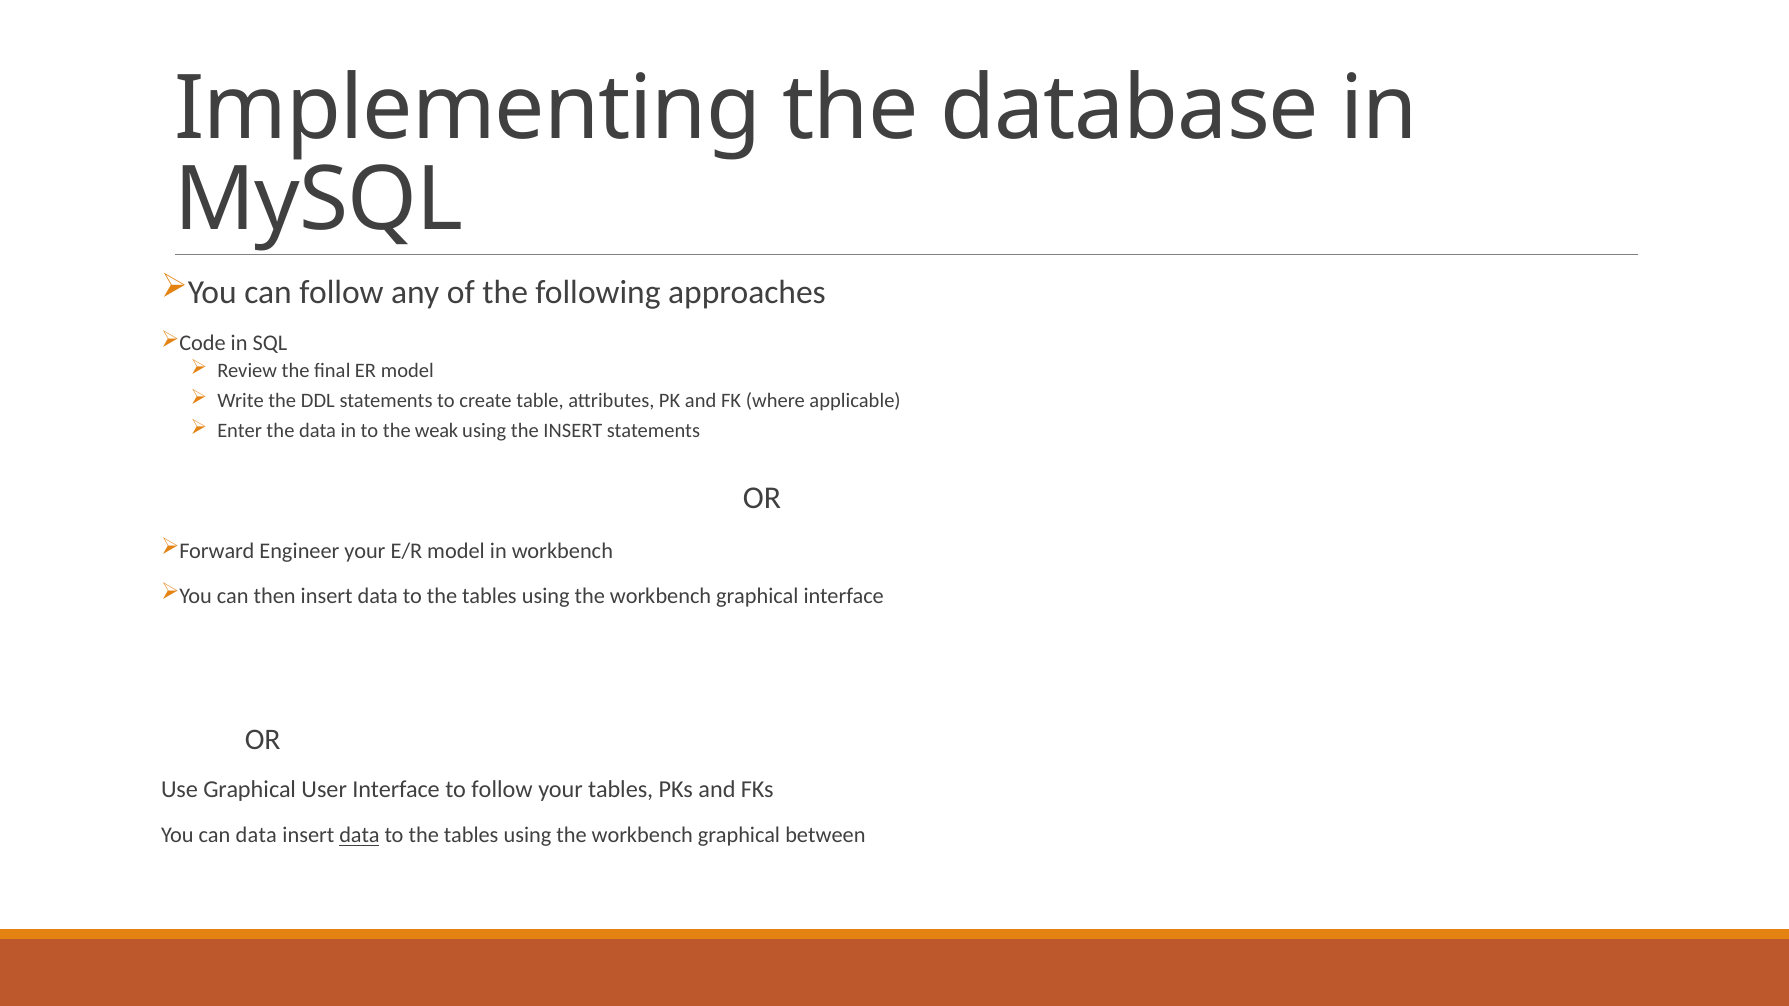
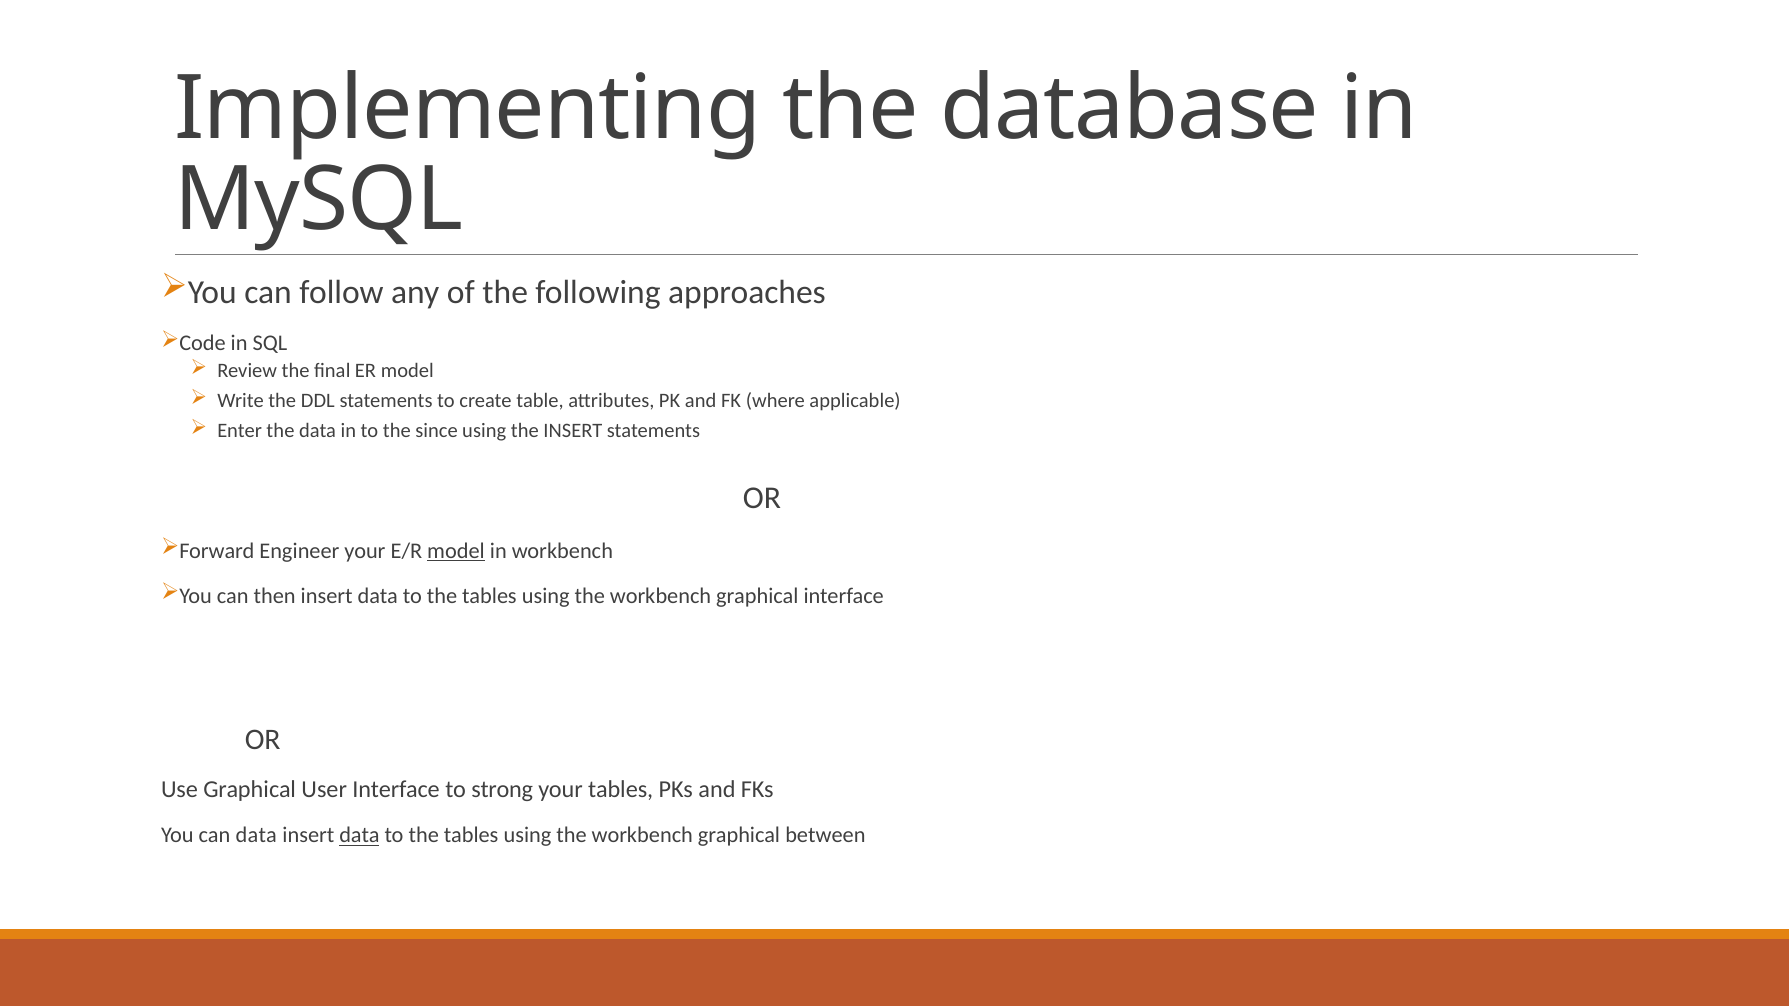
weak: weak -> since
model at (456, 551) underline: none -> present
to follow: follow -> strong
